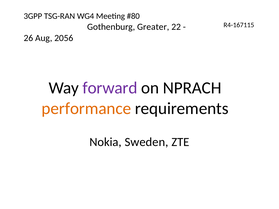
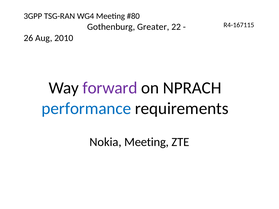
2056: 2056 -> 2010
performance colour: orange -> blue
Nokia Sweden: Sweden -> Meeting
